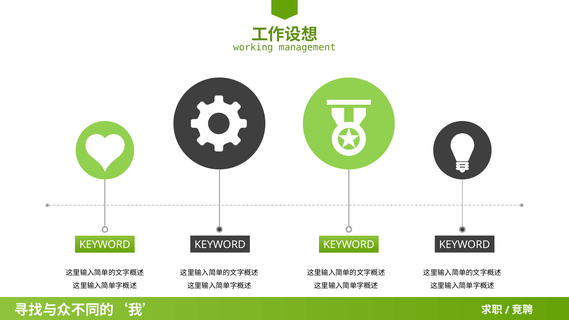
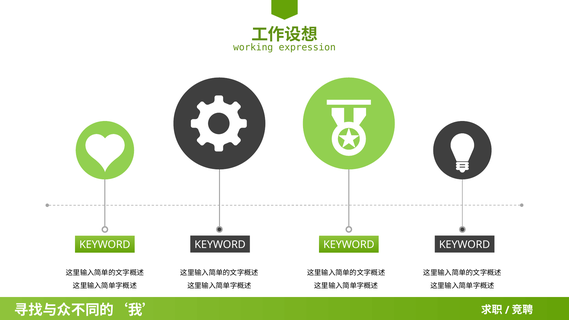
management: management -> expression
